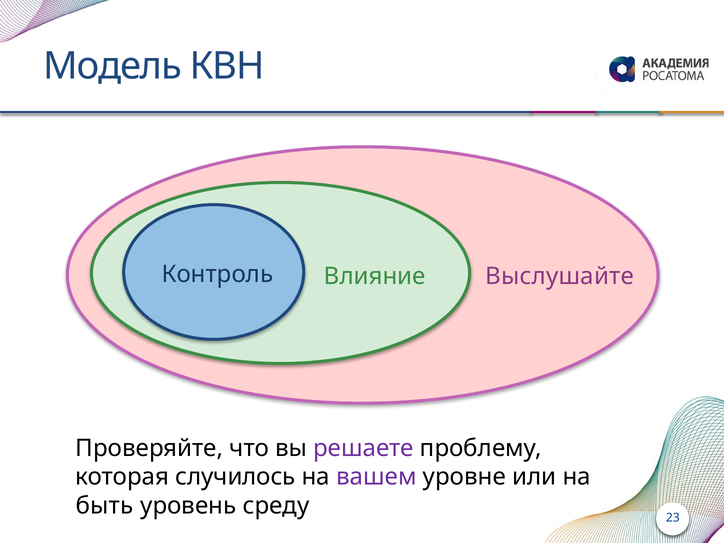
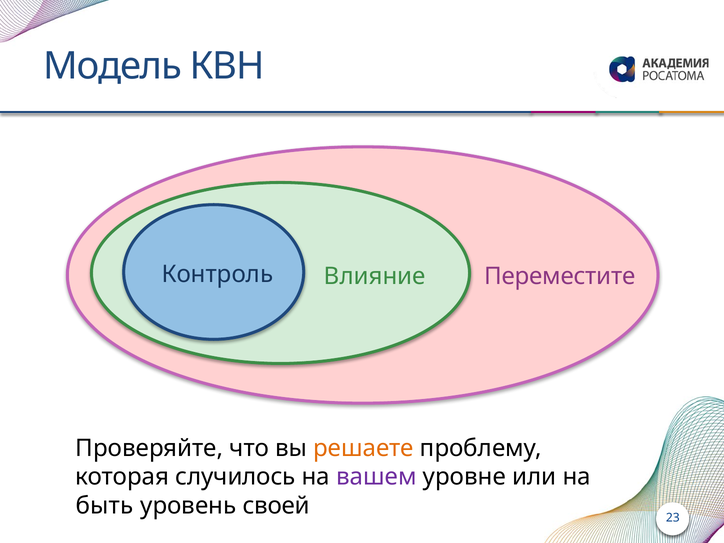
Выслушайте: Выслушайте -> Переместите
решаете colour: purple -> orange
среду: среду -> своей
